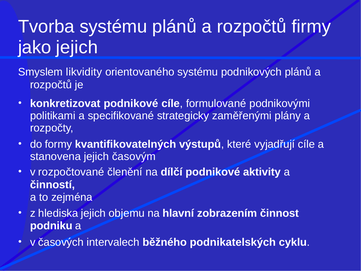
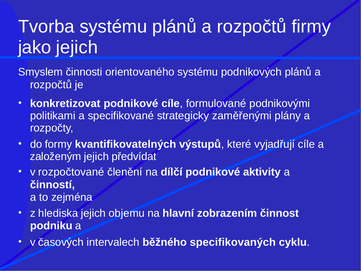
likvidity: likvidity -> činnosti
stanovena: stanovena -> založeným
časovým: časovým -> předvídat
podnikatelských: podnikatelských -> specifikovaných
